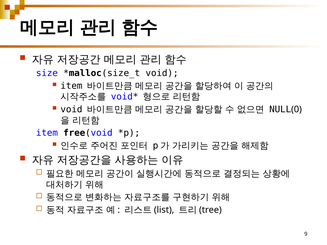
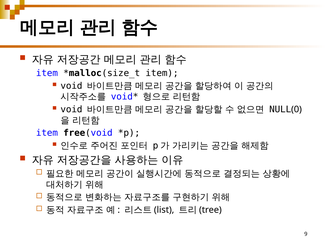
size at (47, 73): size -> item
void at (162, 73): void -> item
item at (71, 86): item -> void
